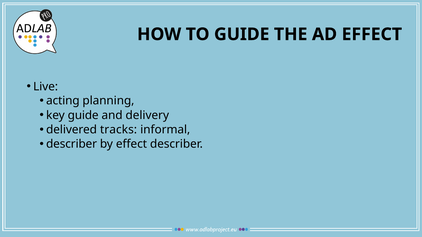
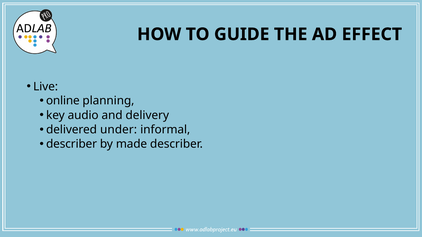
acting: acting -> online
key guide: guide -> audio
tracks: tracks -> under
by effect: effect -> made
